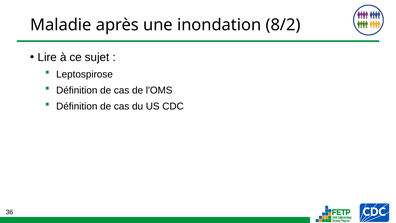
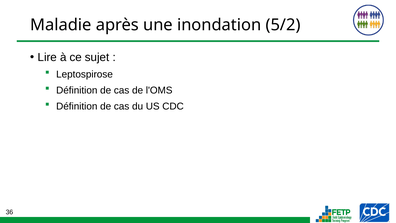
8/2: 8/2 -> 5/2
